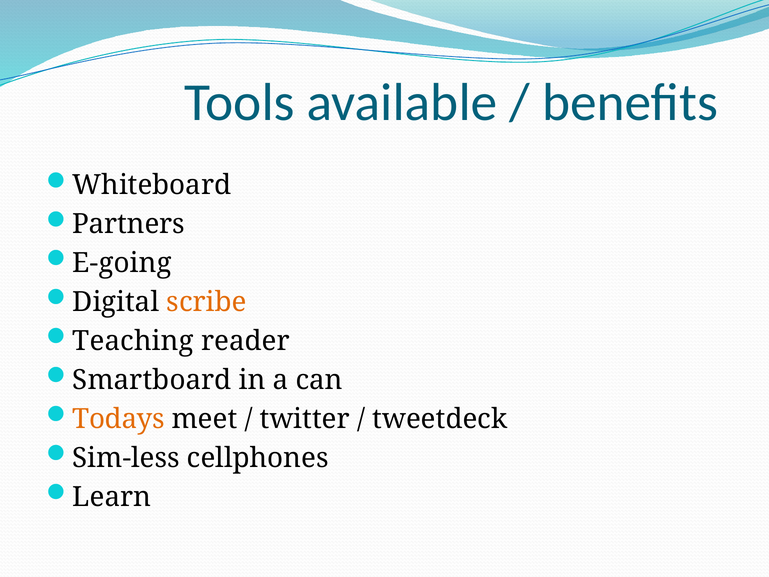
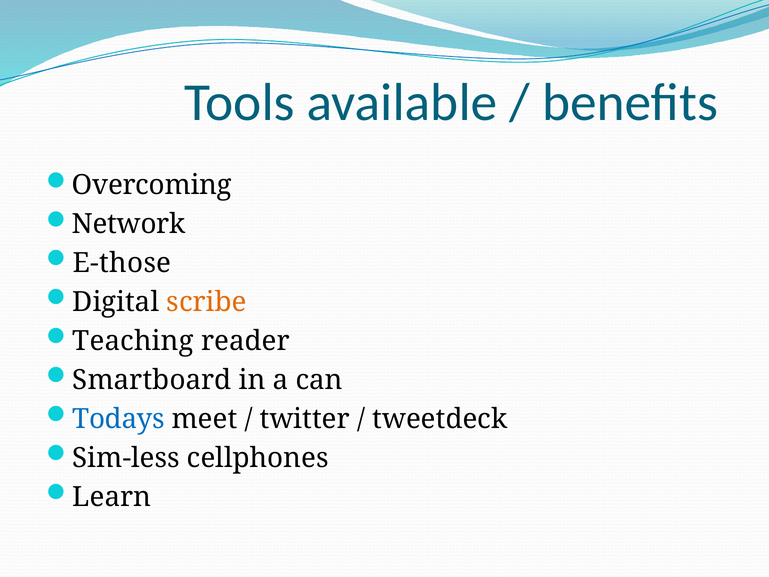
Whiteboard: Whiteboard -> Overcoming
Partners: Partners -> Network
E-going: E-going -> E-those
Todays colour: orange -> blue
